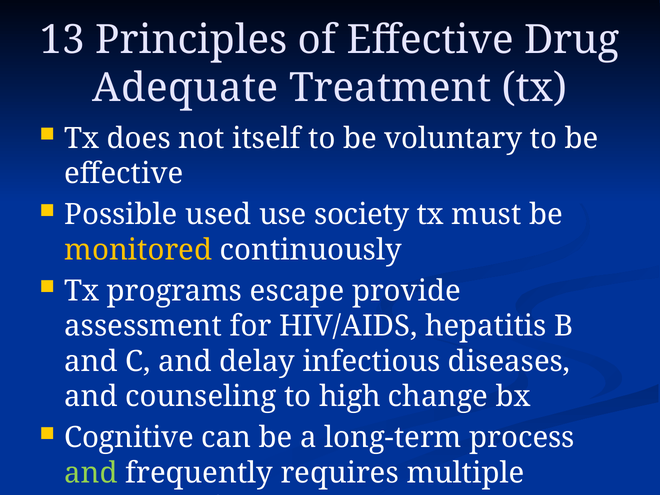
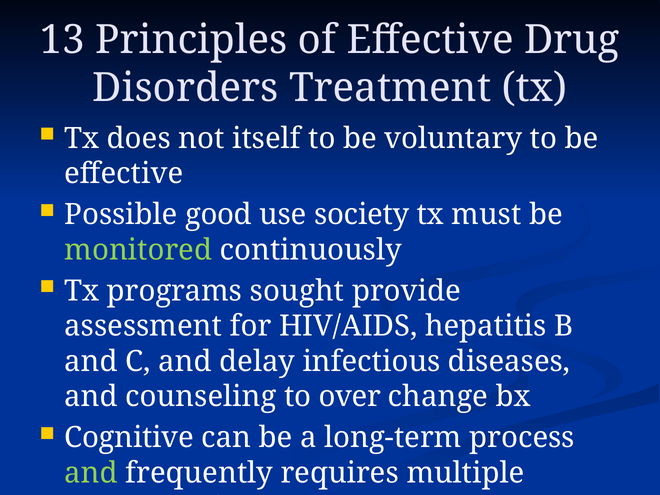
Adequate: Adequate -> Disorders
used: used -> good
monitored colour: yellow -> light green
escape: escape -> sought
high: high -> over
